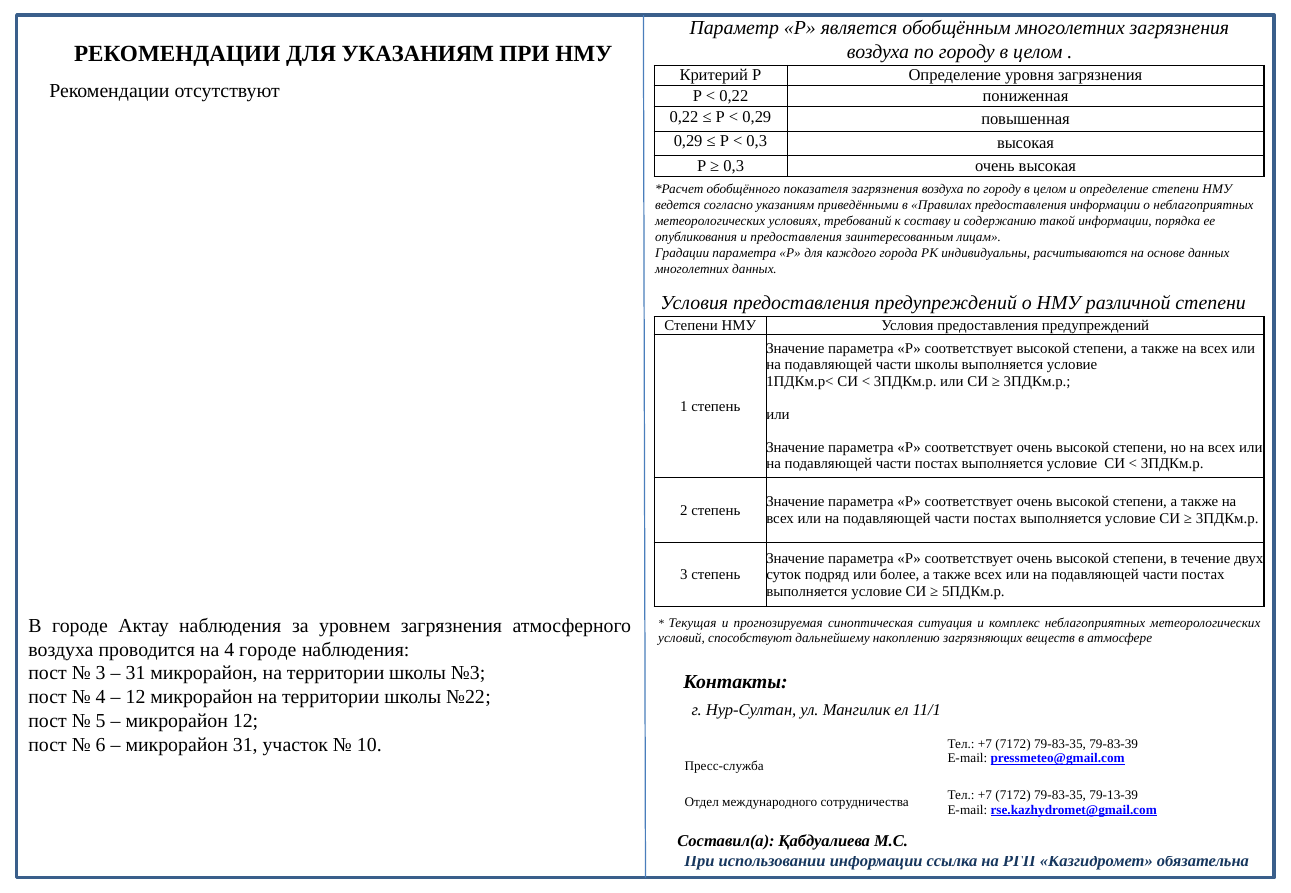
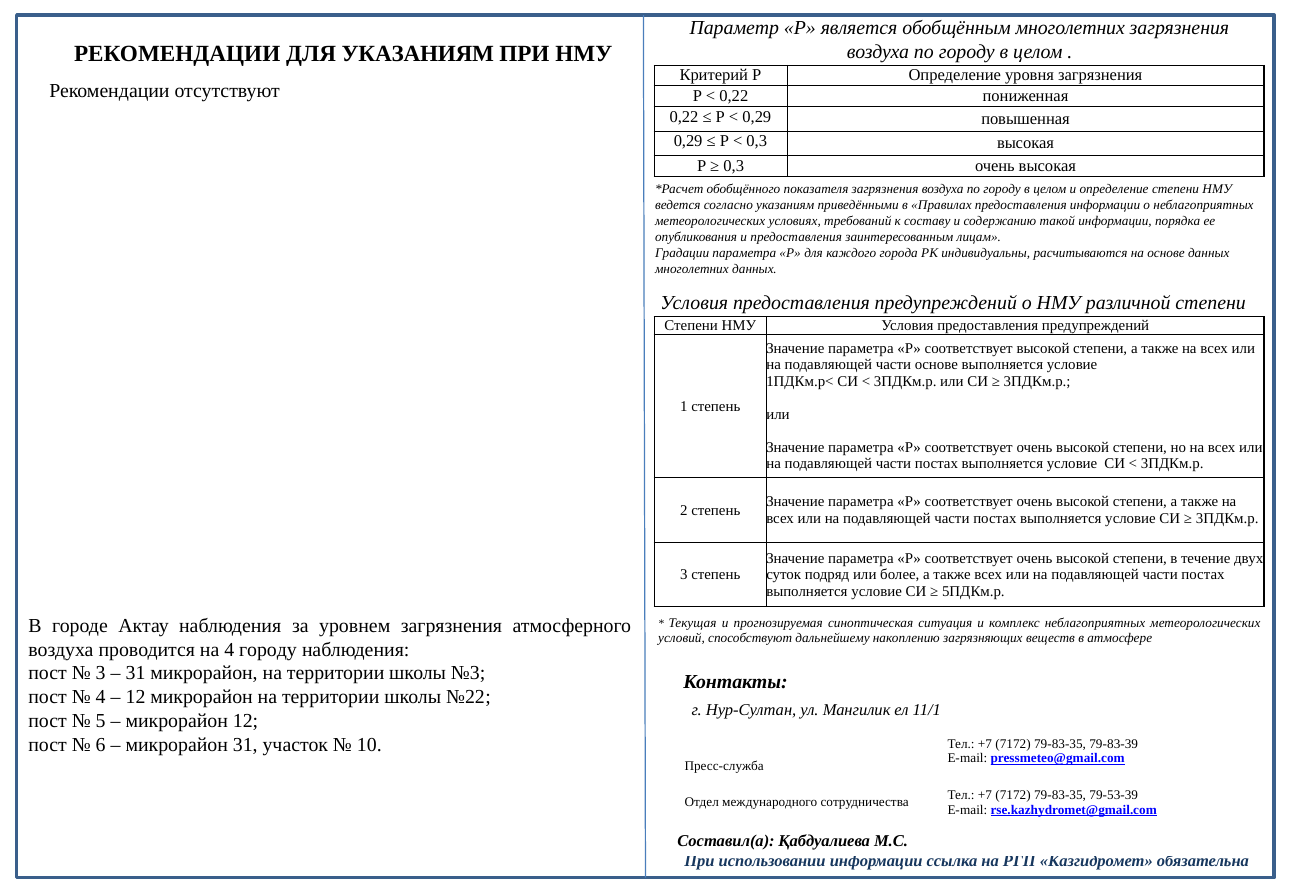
части школы: школы -> основе
4 городе: городе -> городу
79-13-39: 79-13-39 -> 79-53-39
